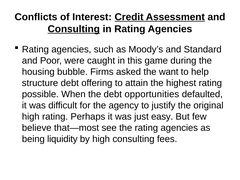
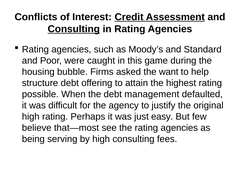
opportunities: opportunities -> management
liquidity: liquidity -> serving
